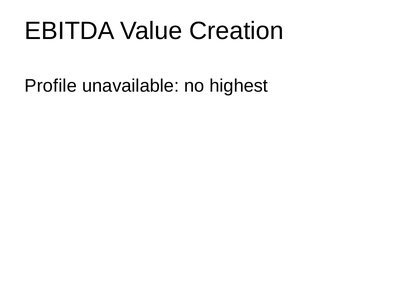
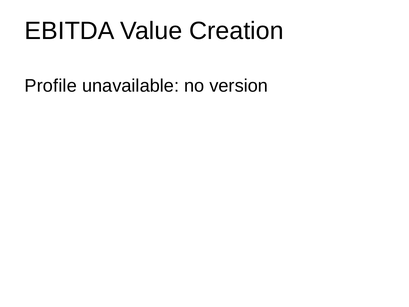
highest: highest -> version
